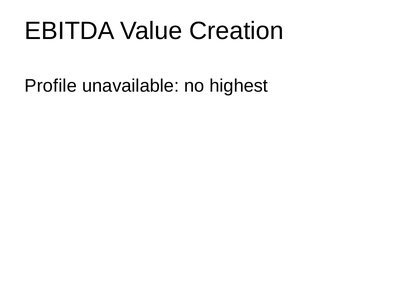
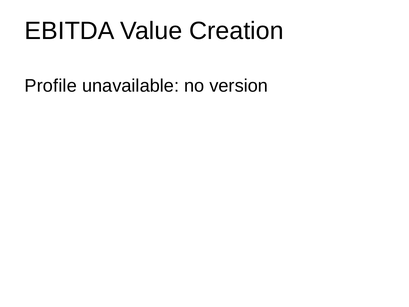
highest: highest -> version
